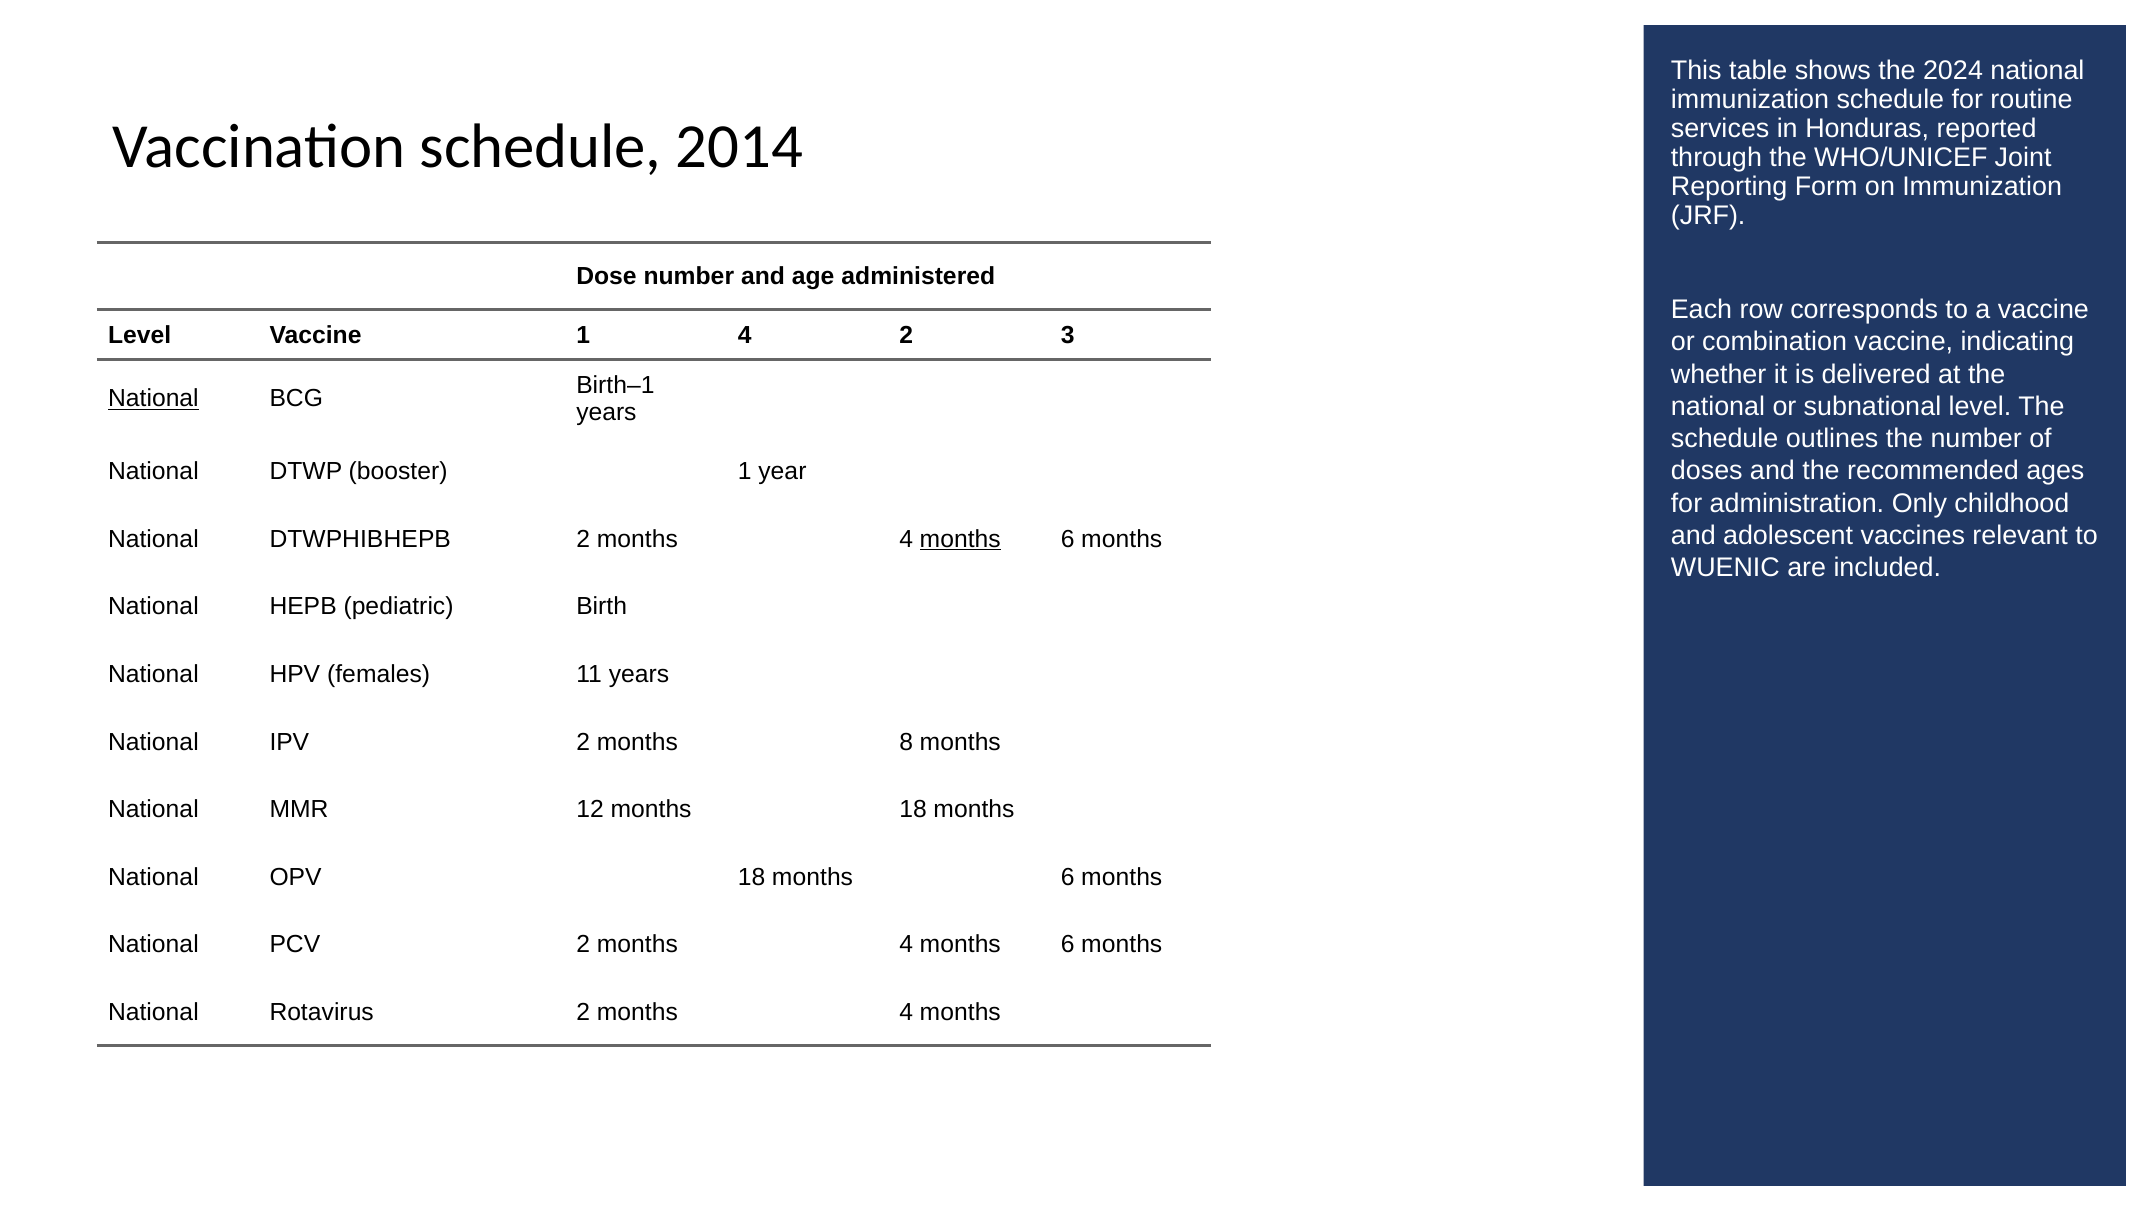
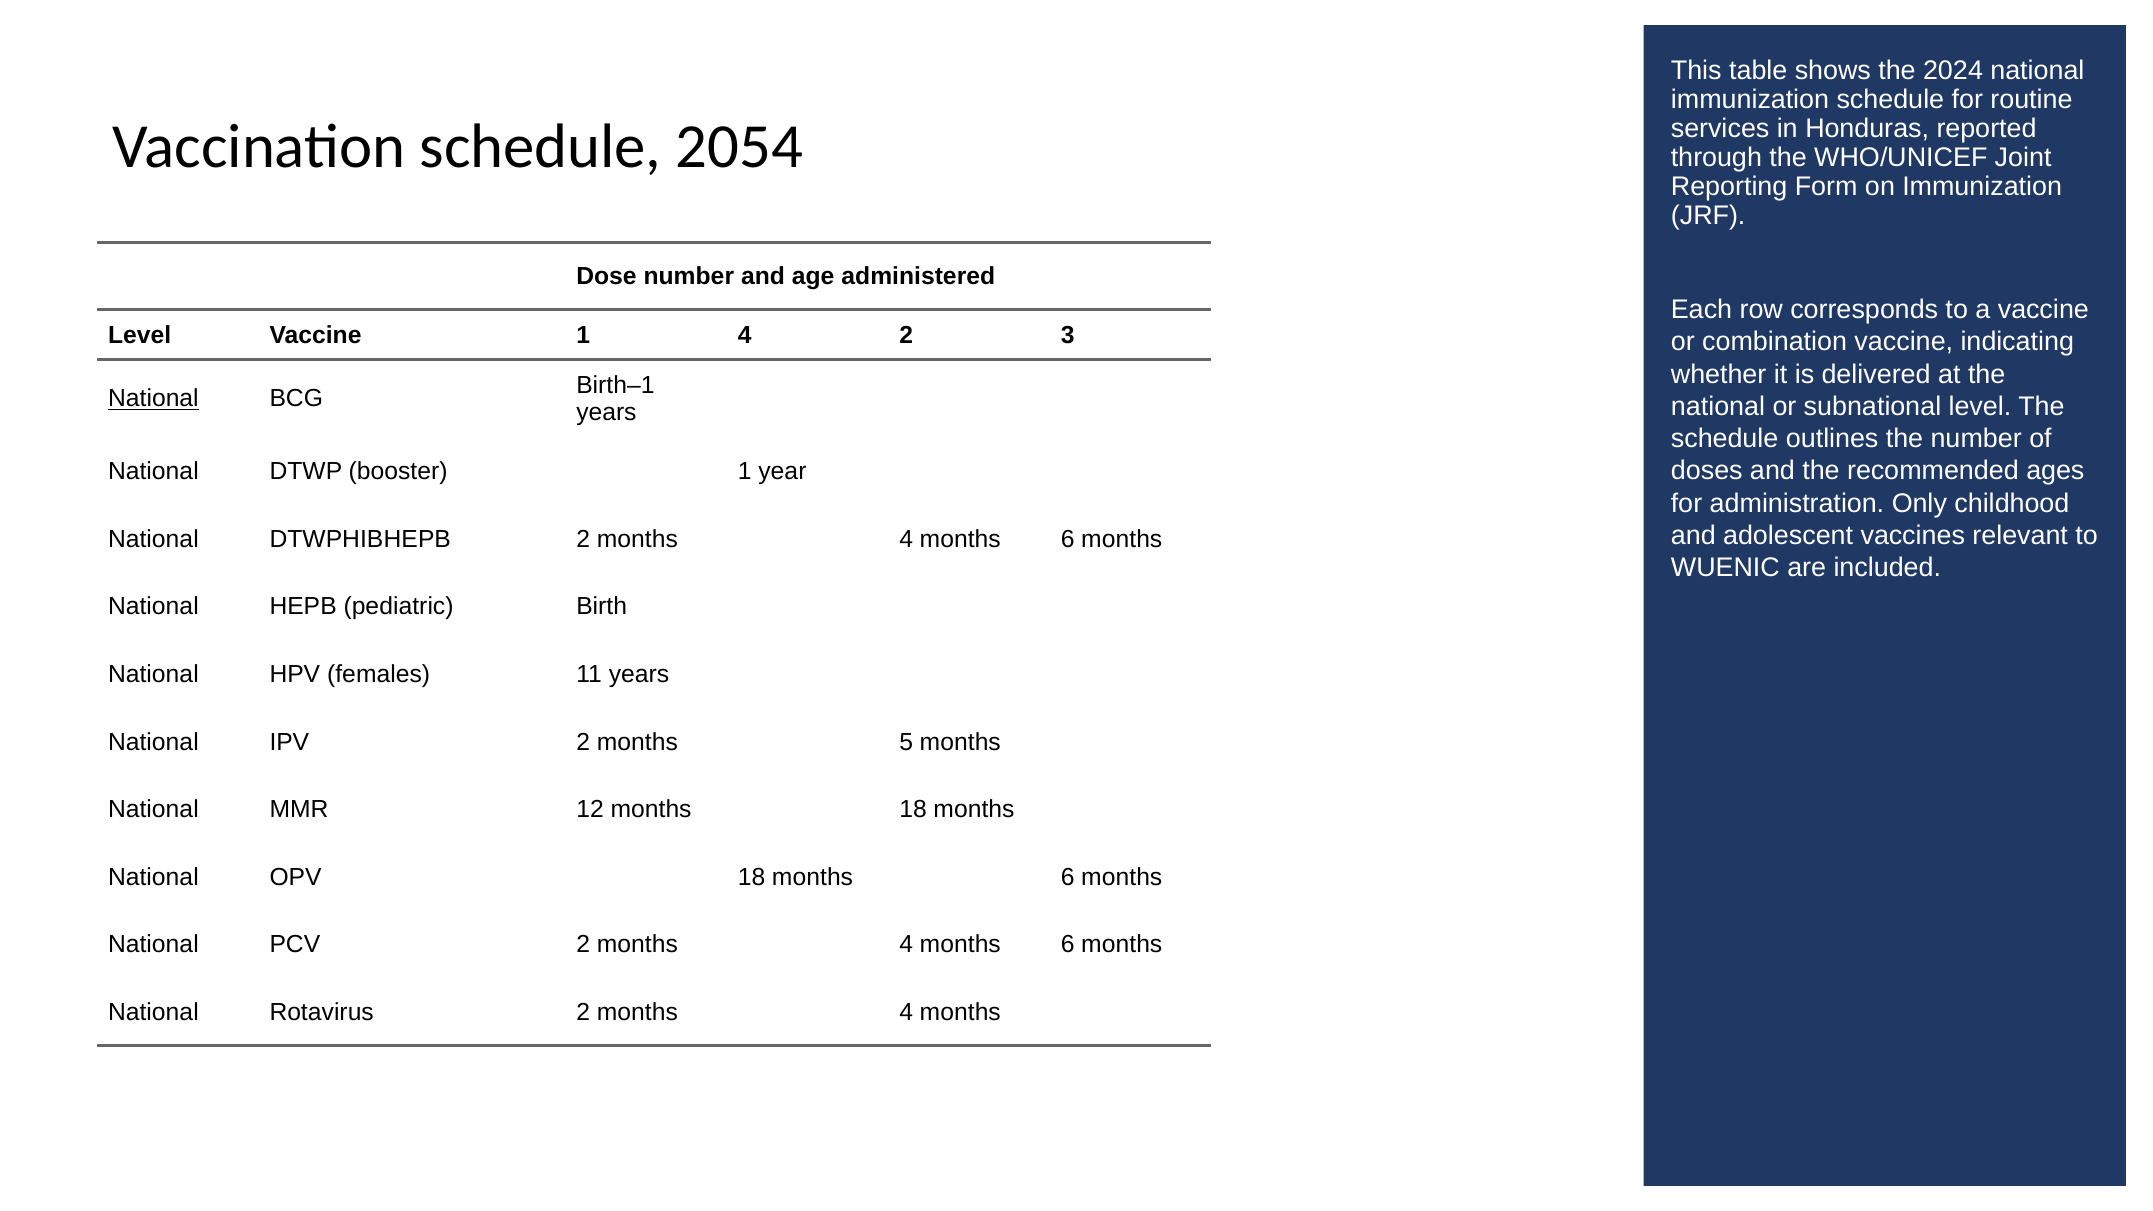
2014: 2014 -> 2054
months at (960, 539) underline: present -> none
8: 8 -> 5
